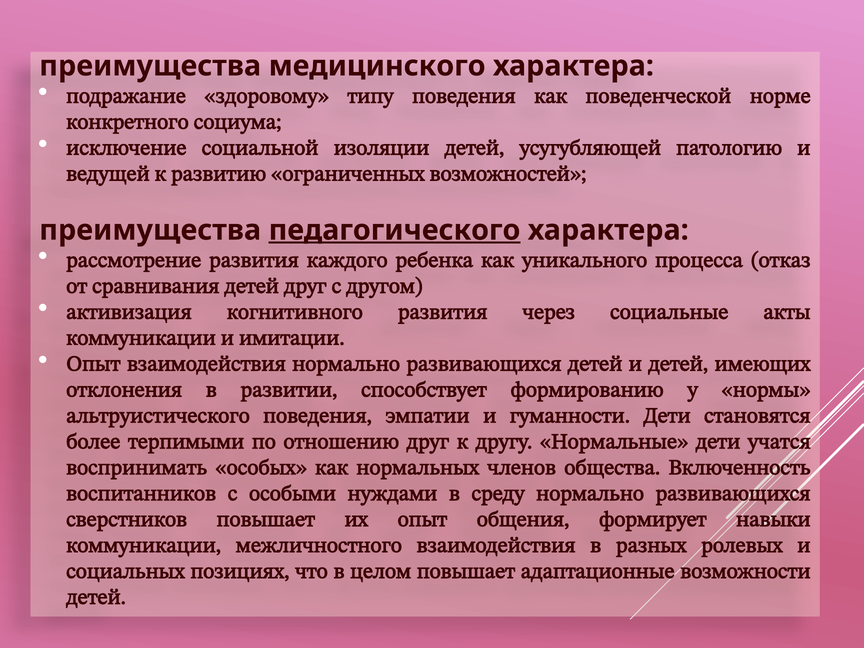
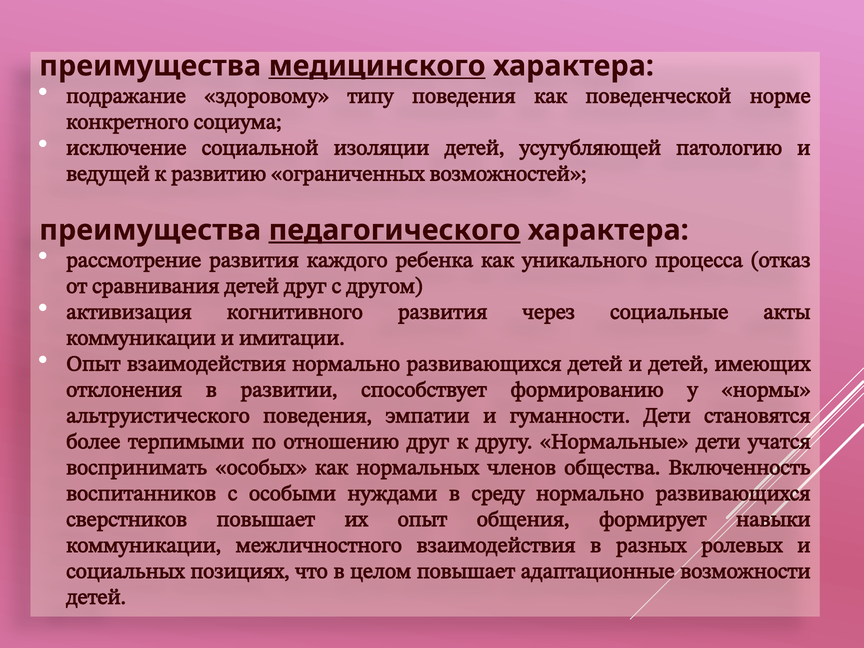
медицинского underline: none -> present
